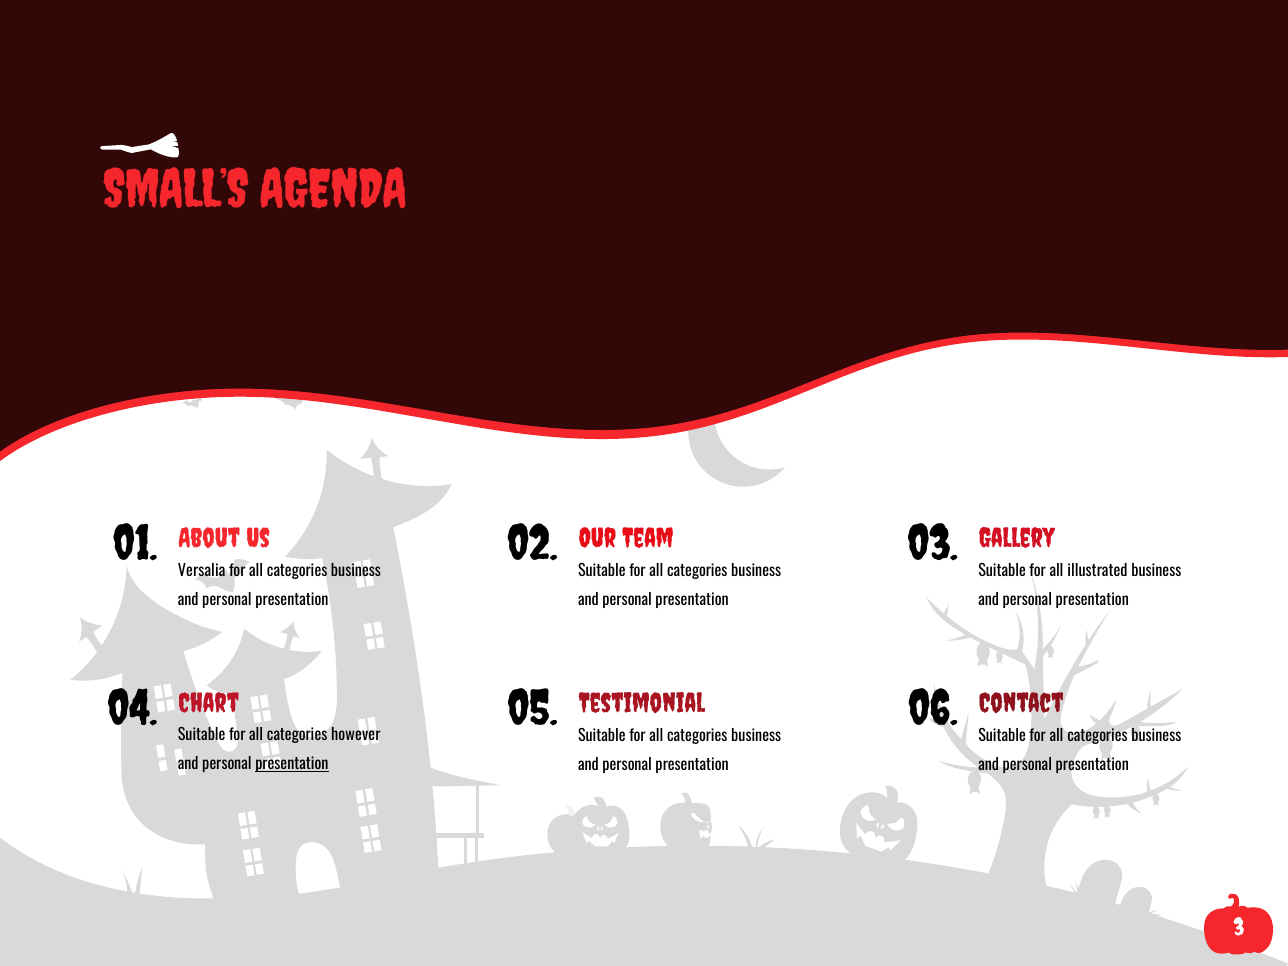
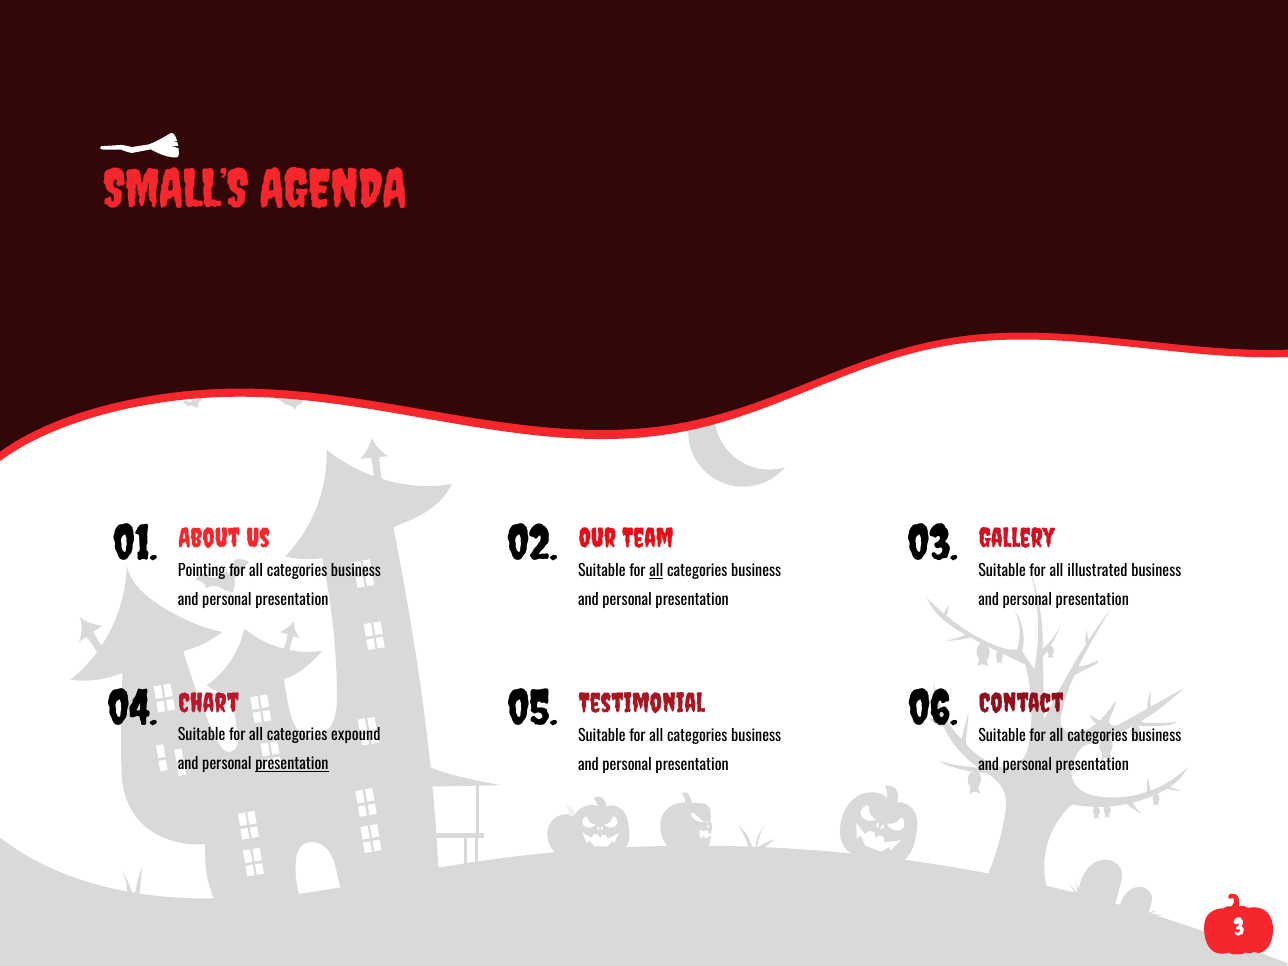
Versalia: Versalia -> Pointing
all at (656, 571) underline: none -> present
however: however -> expound
